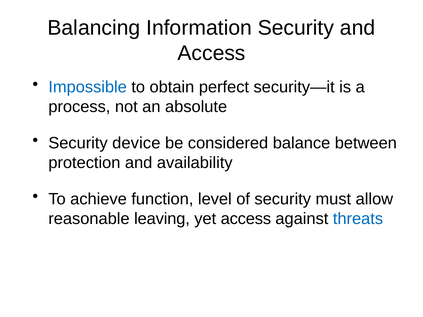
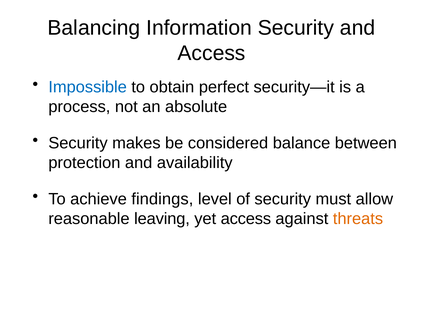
device: device -> makes
function: function -> findings
threats colour: blue -> orange
